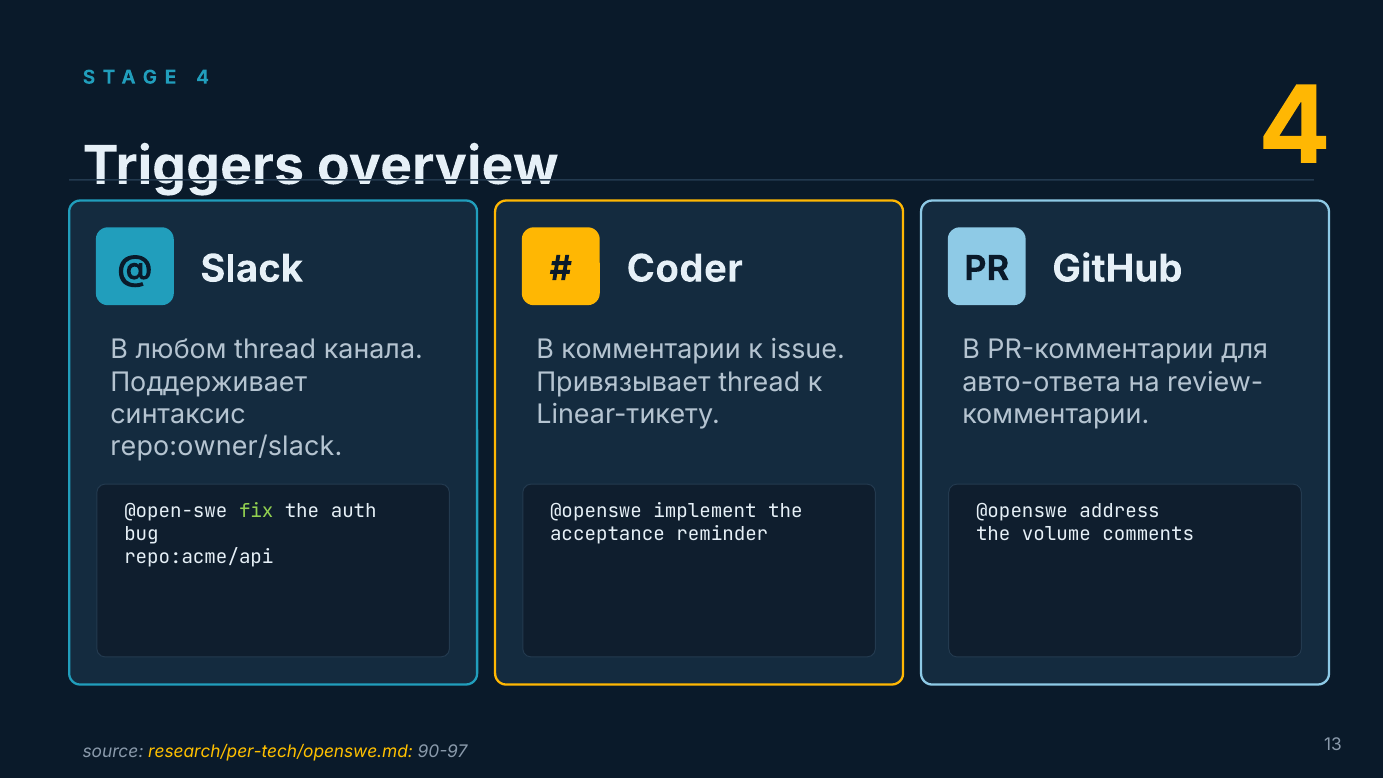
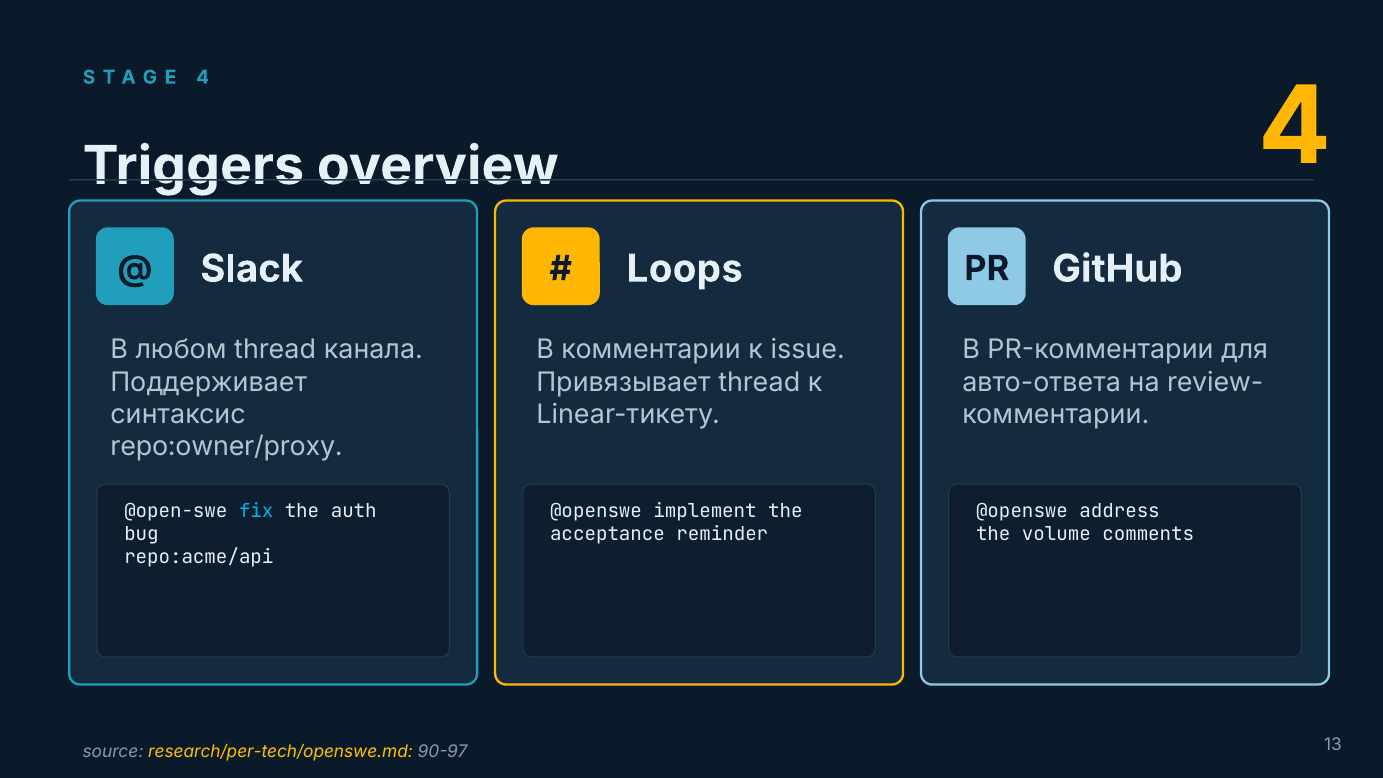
Coder: Coder -> Loops
repo:owner/slack: repo:owner/slack -> repo:owner/proxy
fix colour: light green -> light blue
